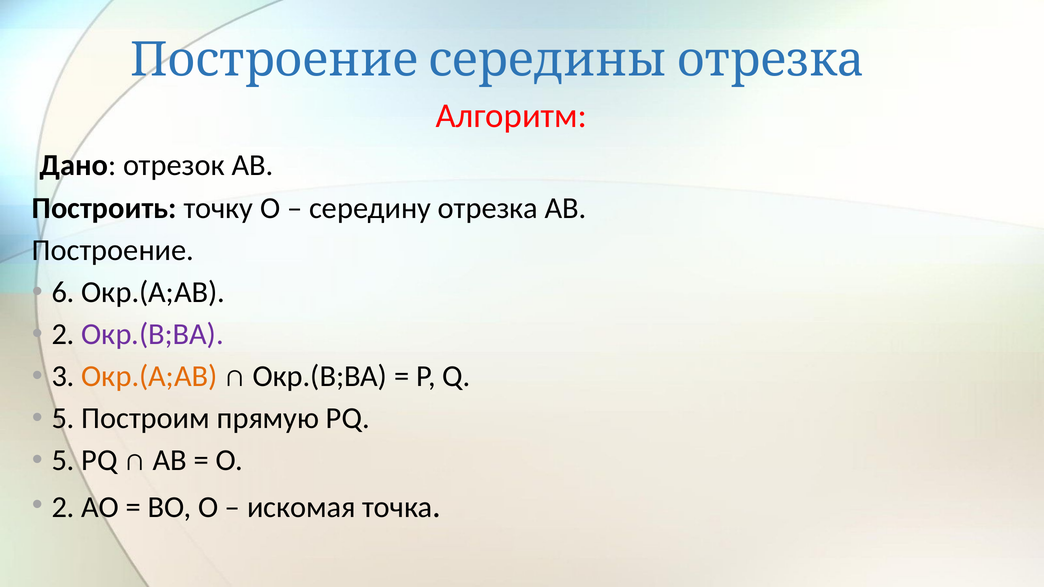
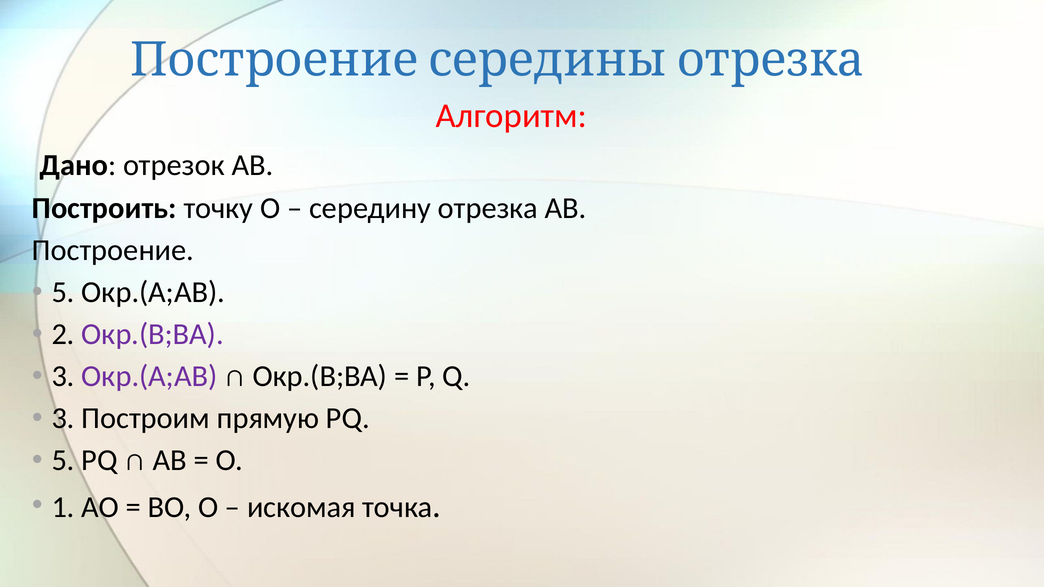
6 at (63, 292): 6 -> 5
Окр.(A;AB at (149, 376) colour: orange -> purple
5 at (63, 418): 5 -> 3
2 at (63, 508): 2 -> 1
